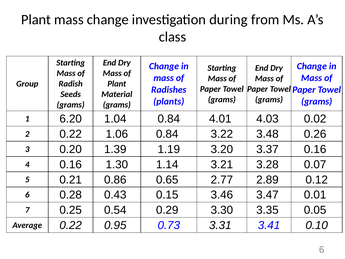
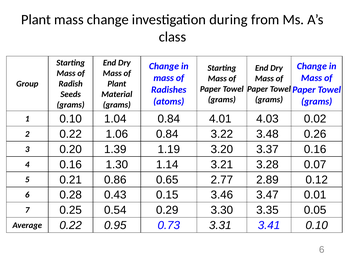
plants: plants -> atoms
1 6.20: 6.20 -> 0.10
